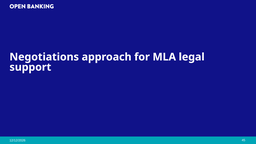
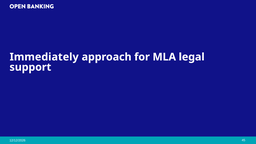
Negotiations: Negotiations -> Immediately
